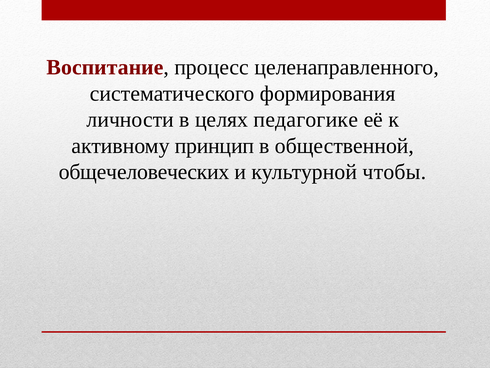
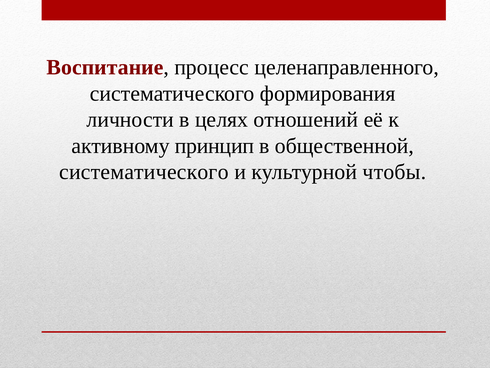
педагогике: педагогике -> отношений
общечеловеческих at (144, 172): общечеловеческих -> систематического
